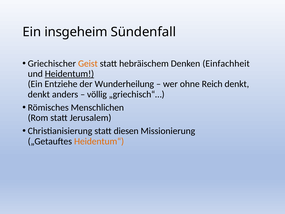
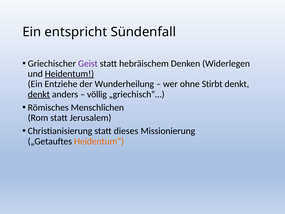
insgeheim: insgeheim -> entspricht
Geist colour: orange -> purple
Einfachheit: Einfachheit -> Widerlegen
Reich: Reich -> Stirbt
denkt at (39, 94) underline: none -> present
diesen: diesen -> dieses
